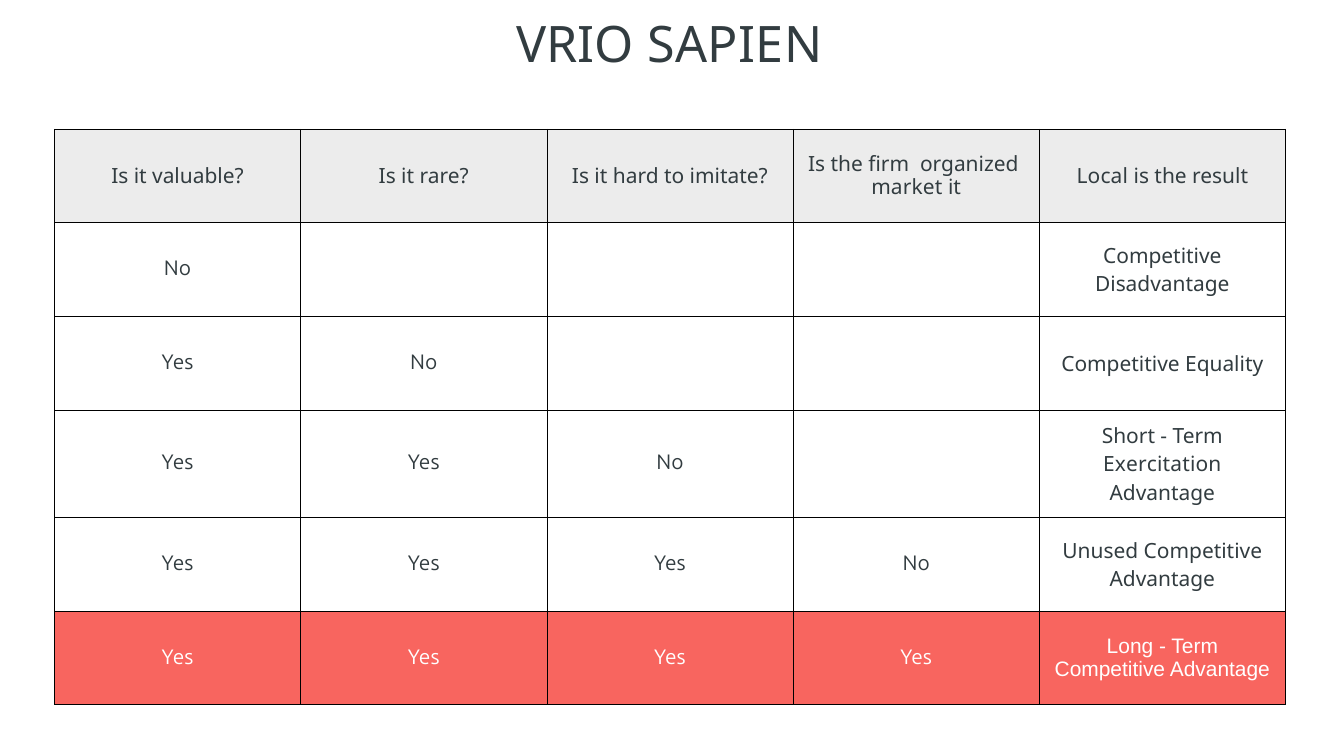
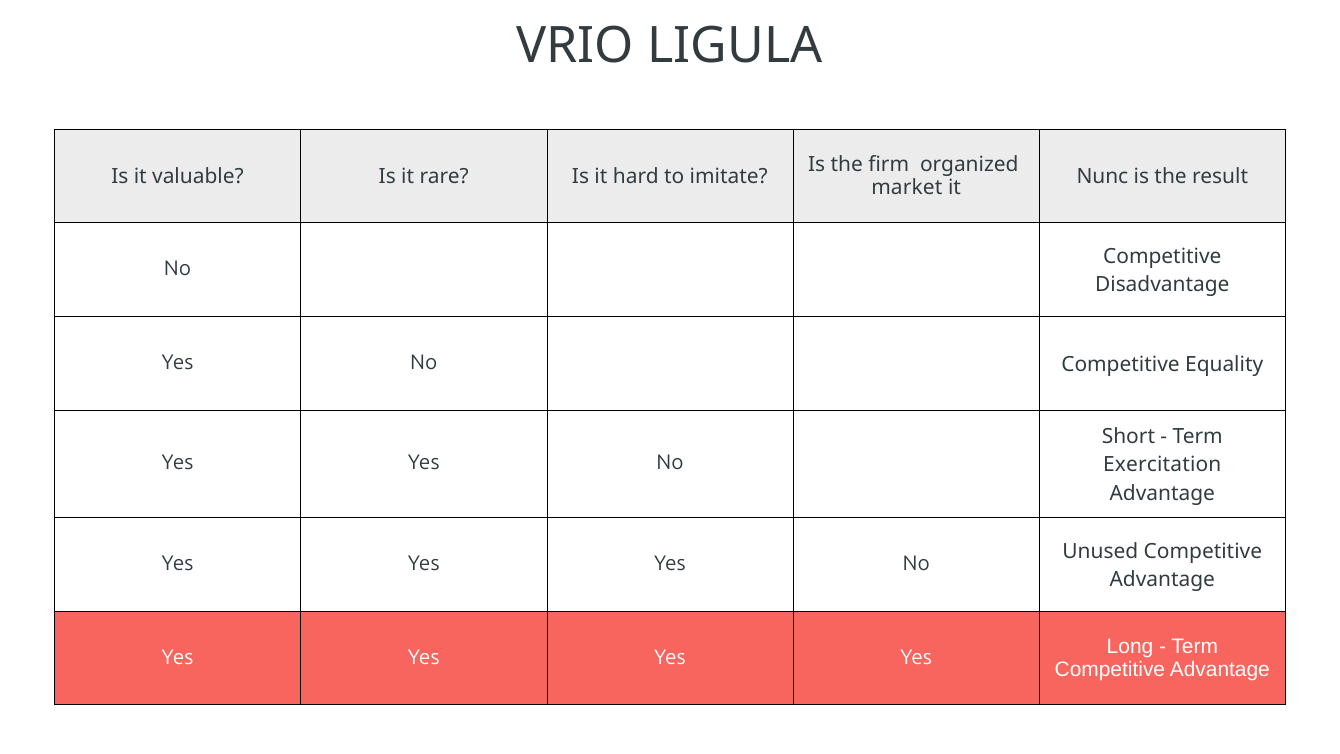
SAPIEN: SAPIEN -> LIGULA
Local: Local -> Nunc
